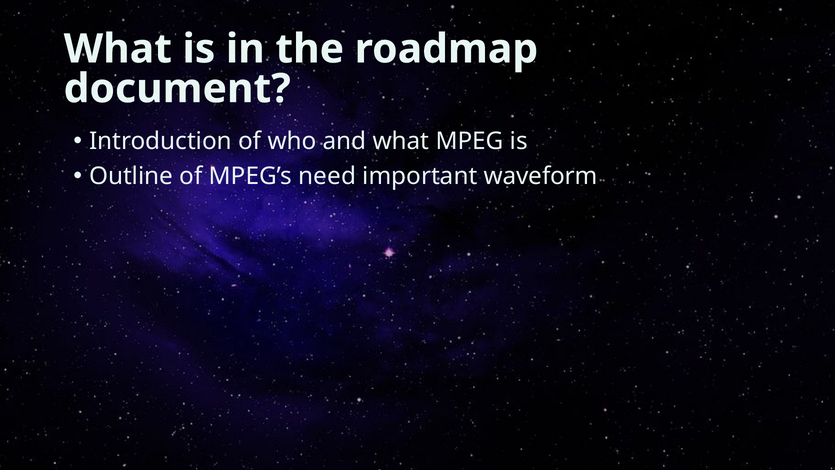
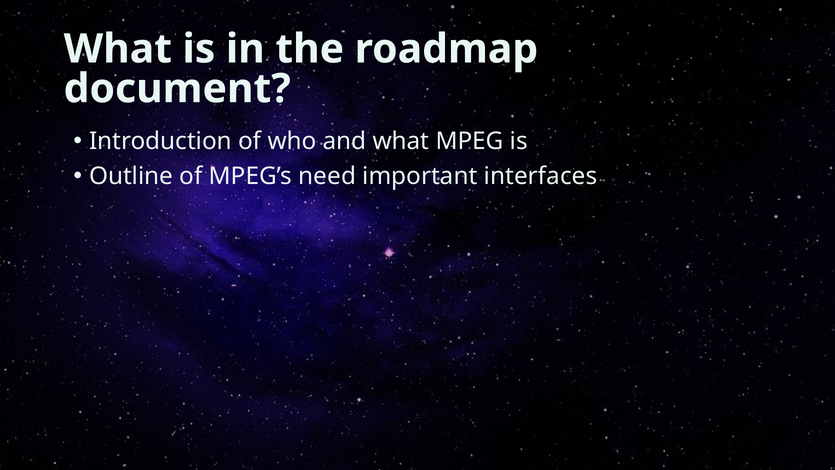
waveform: waveform -> interfaces
